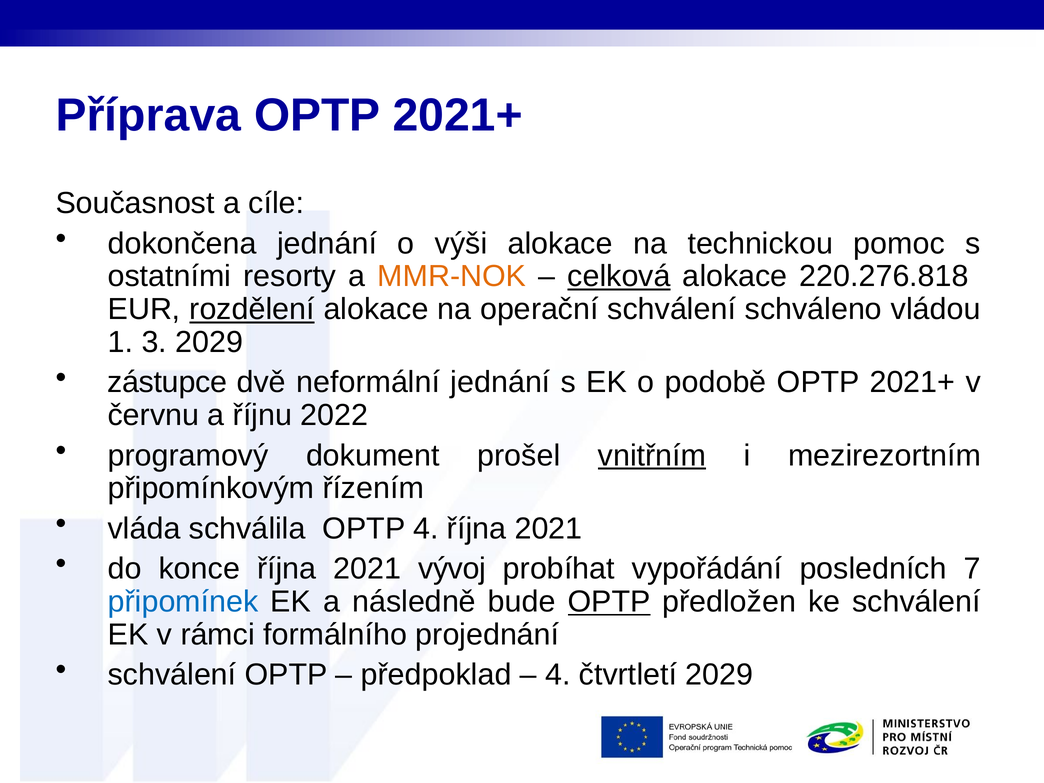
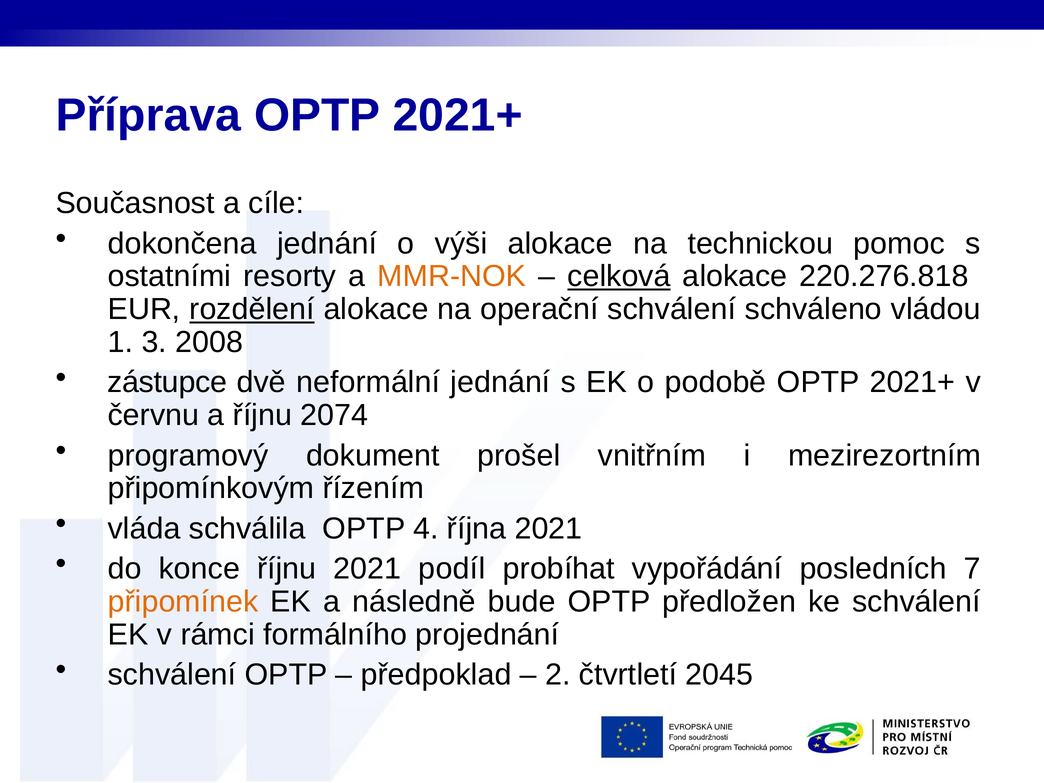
3 2029: 2029 -> 2008
2022: 2022 -> 2074
vnitřním underline: present -> none
konce října: října -> říjnu
vývoj: vývoj -> podíl
připomínek colour: blue -> orange
OPTP at (609, 602) underline: present -> none
4 at (558, 675): 4 -> 2
čtvrtletí 2029: 2029 -> 2045
